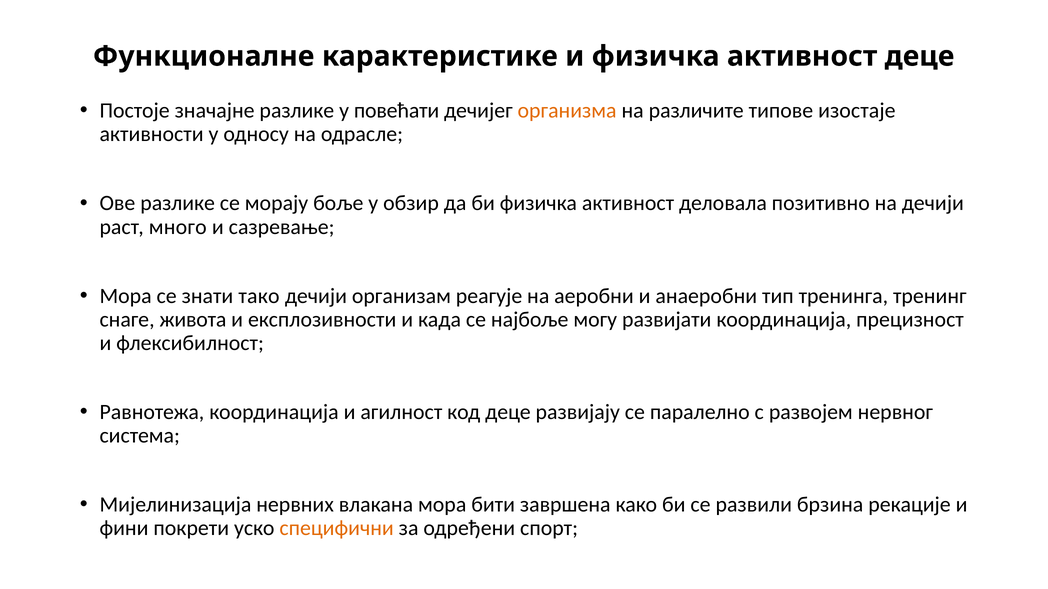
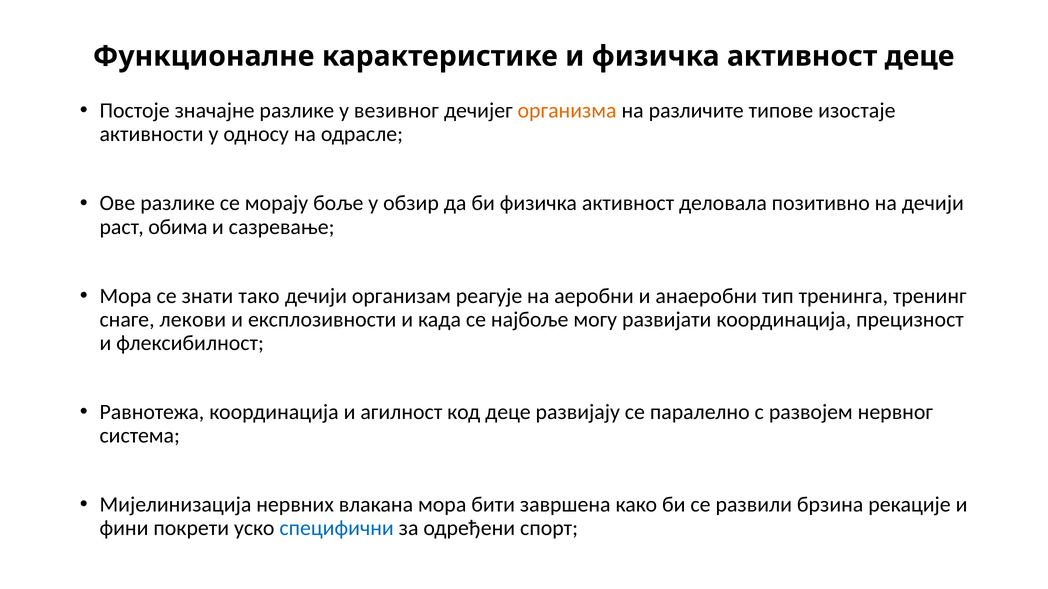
повећати: повећати -> везивног
много: много -> обима
живота: живота -> лекови
специфични colour: orange -> blue
